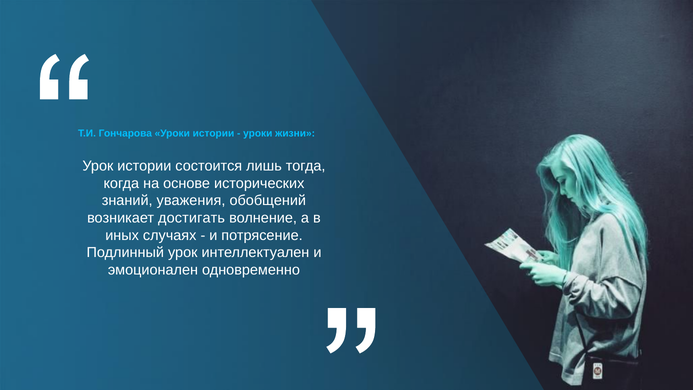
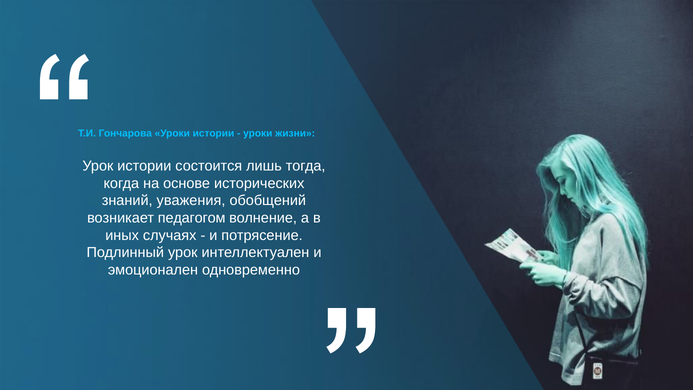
достигать: достигать -> педагогом
